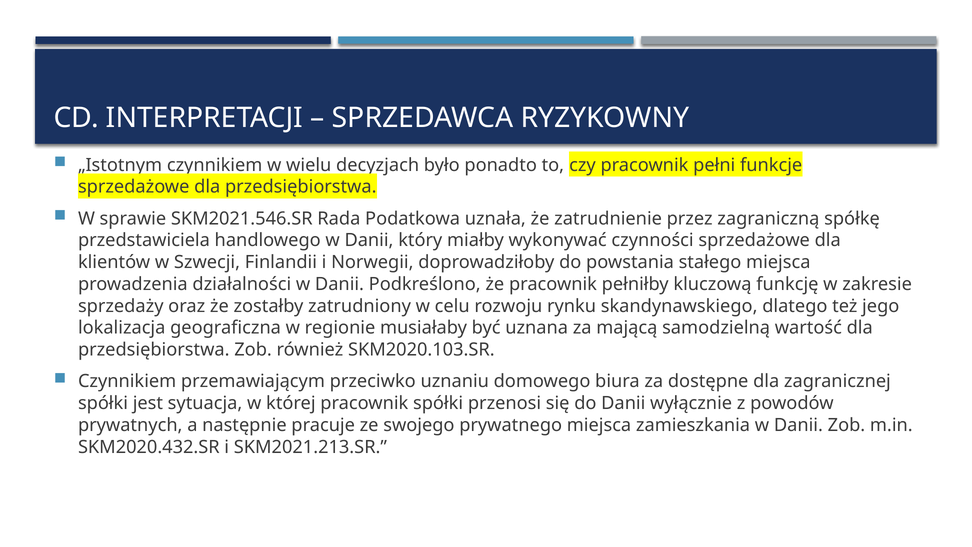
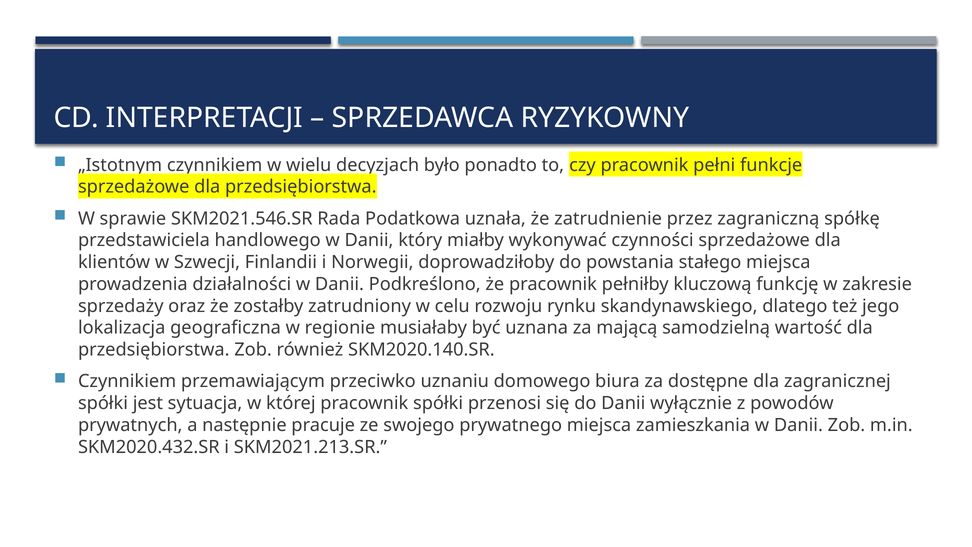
SKM2020.103.SR: SKM2020.103.SR -> SKM2020.140.SR
